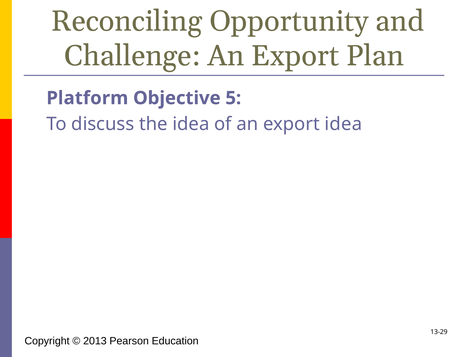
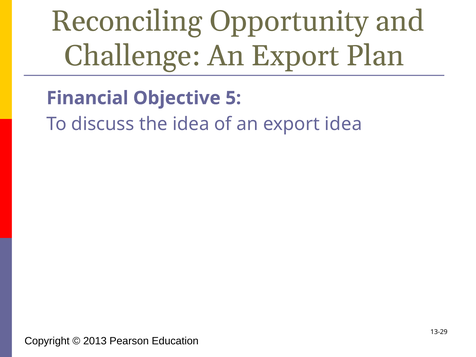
Platform: Platform -> Financial
